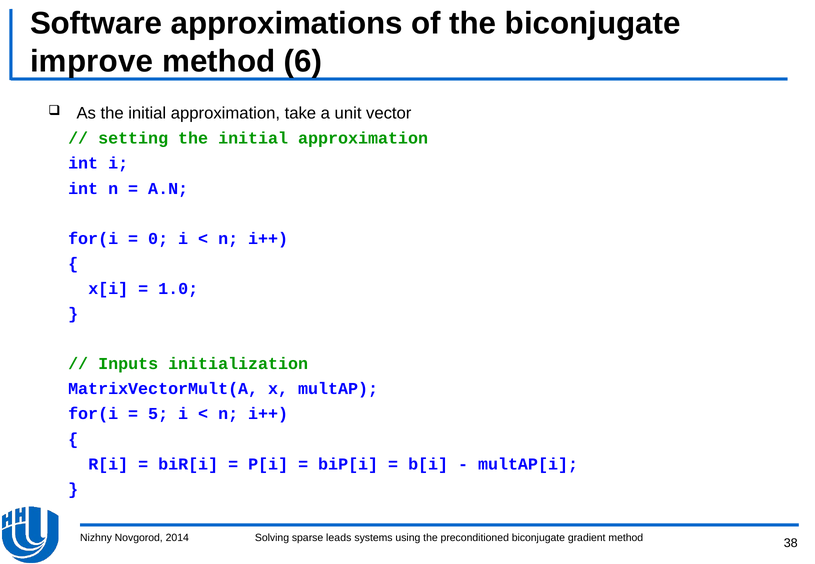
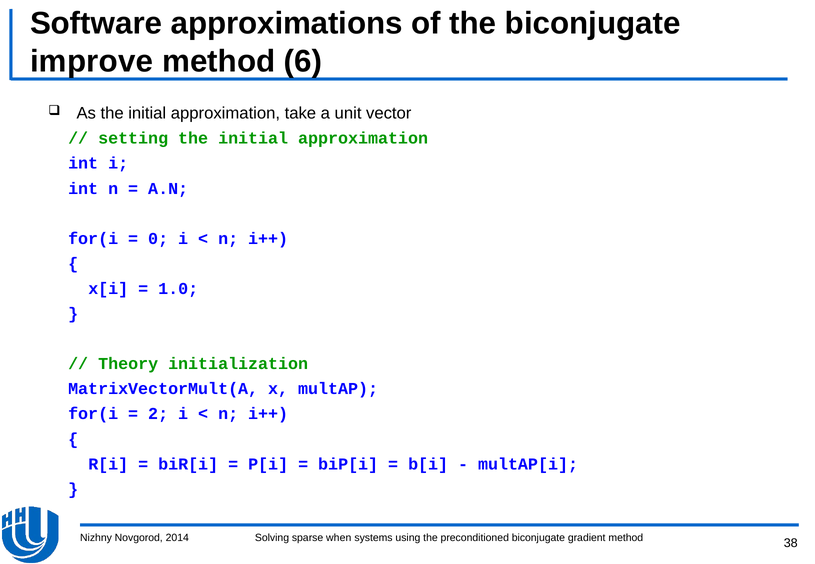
Inputs: Inputs -> Theory
5: 5 -> 2
leads: leads -> when
